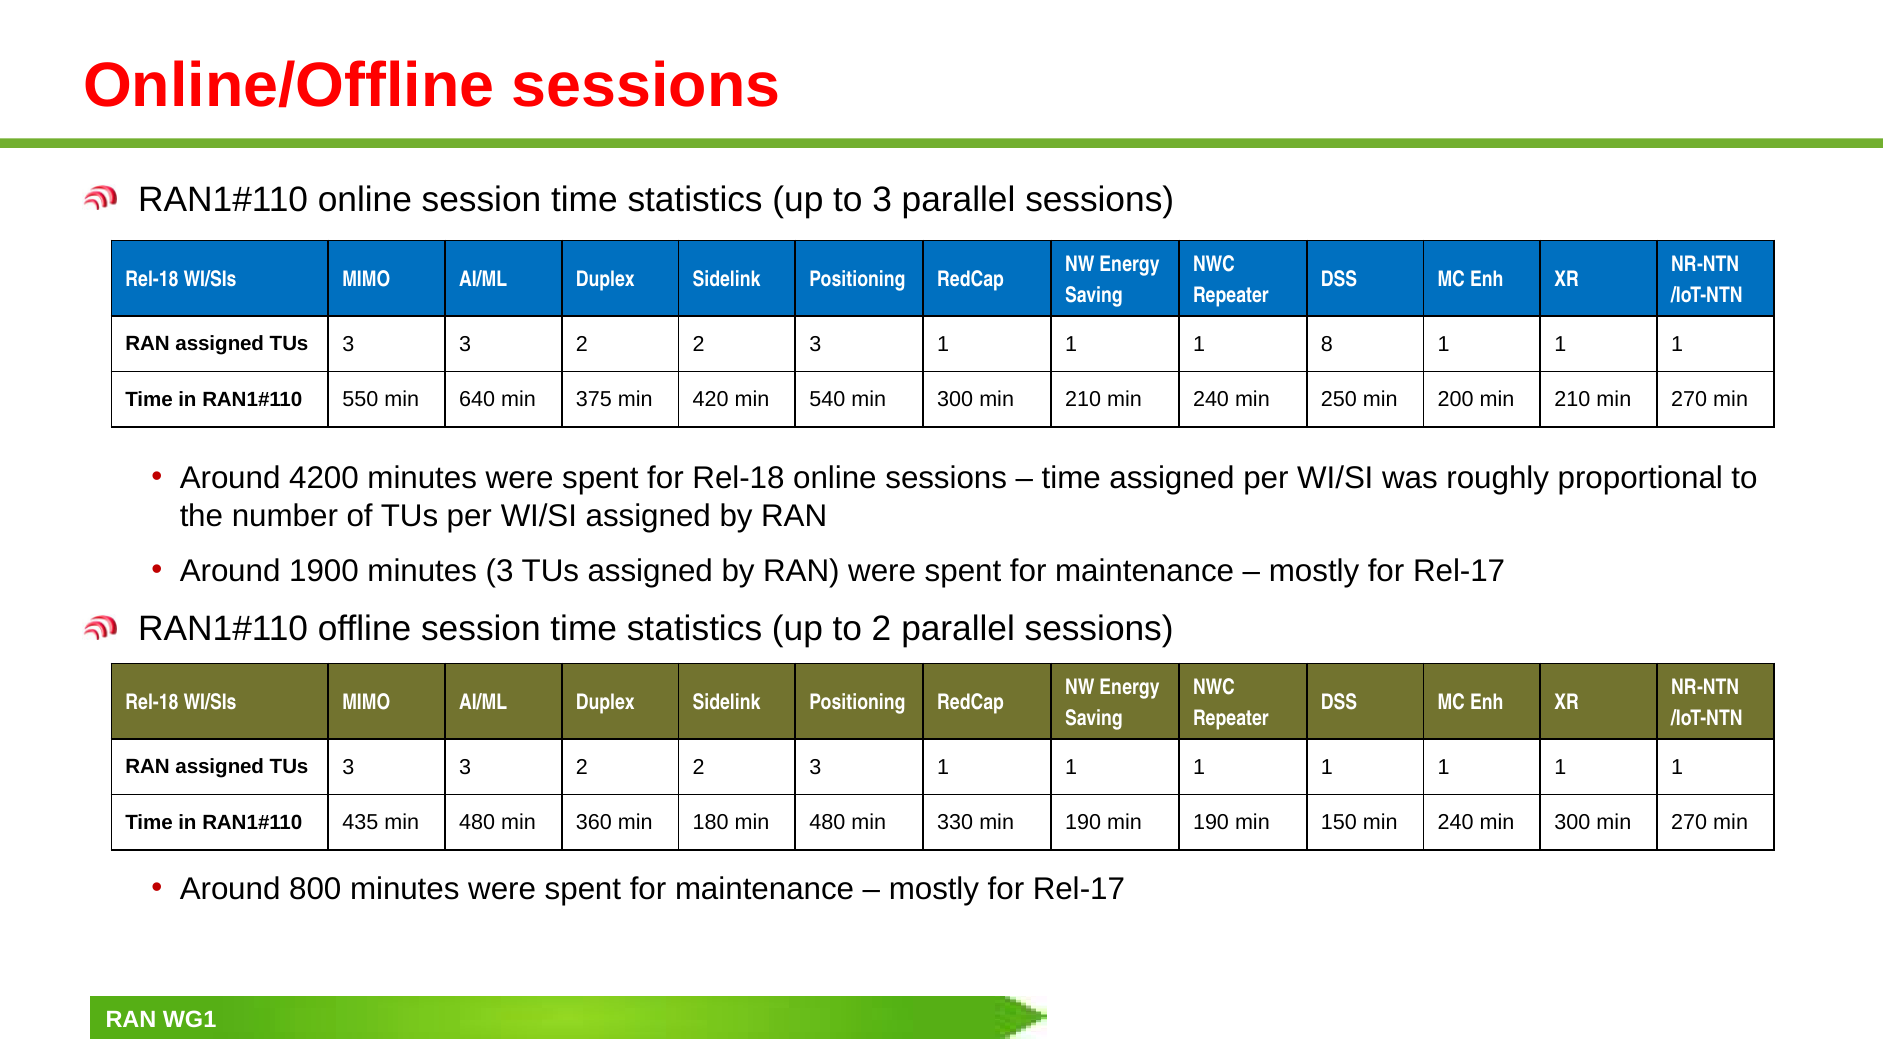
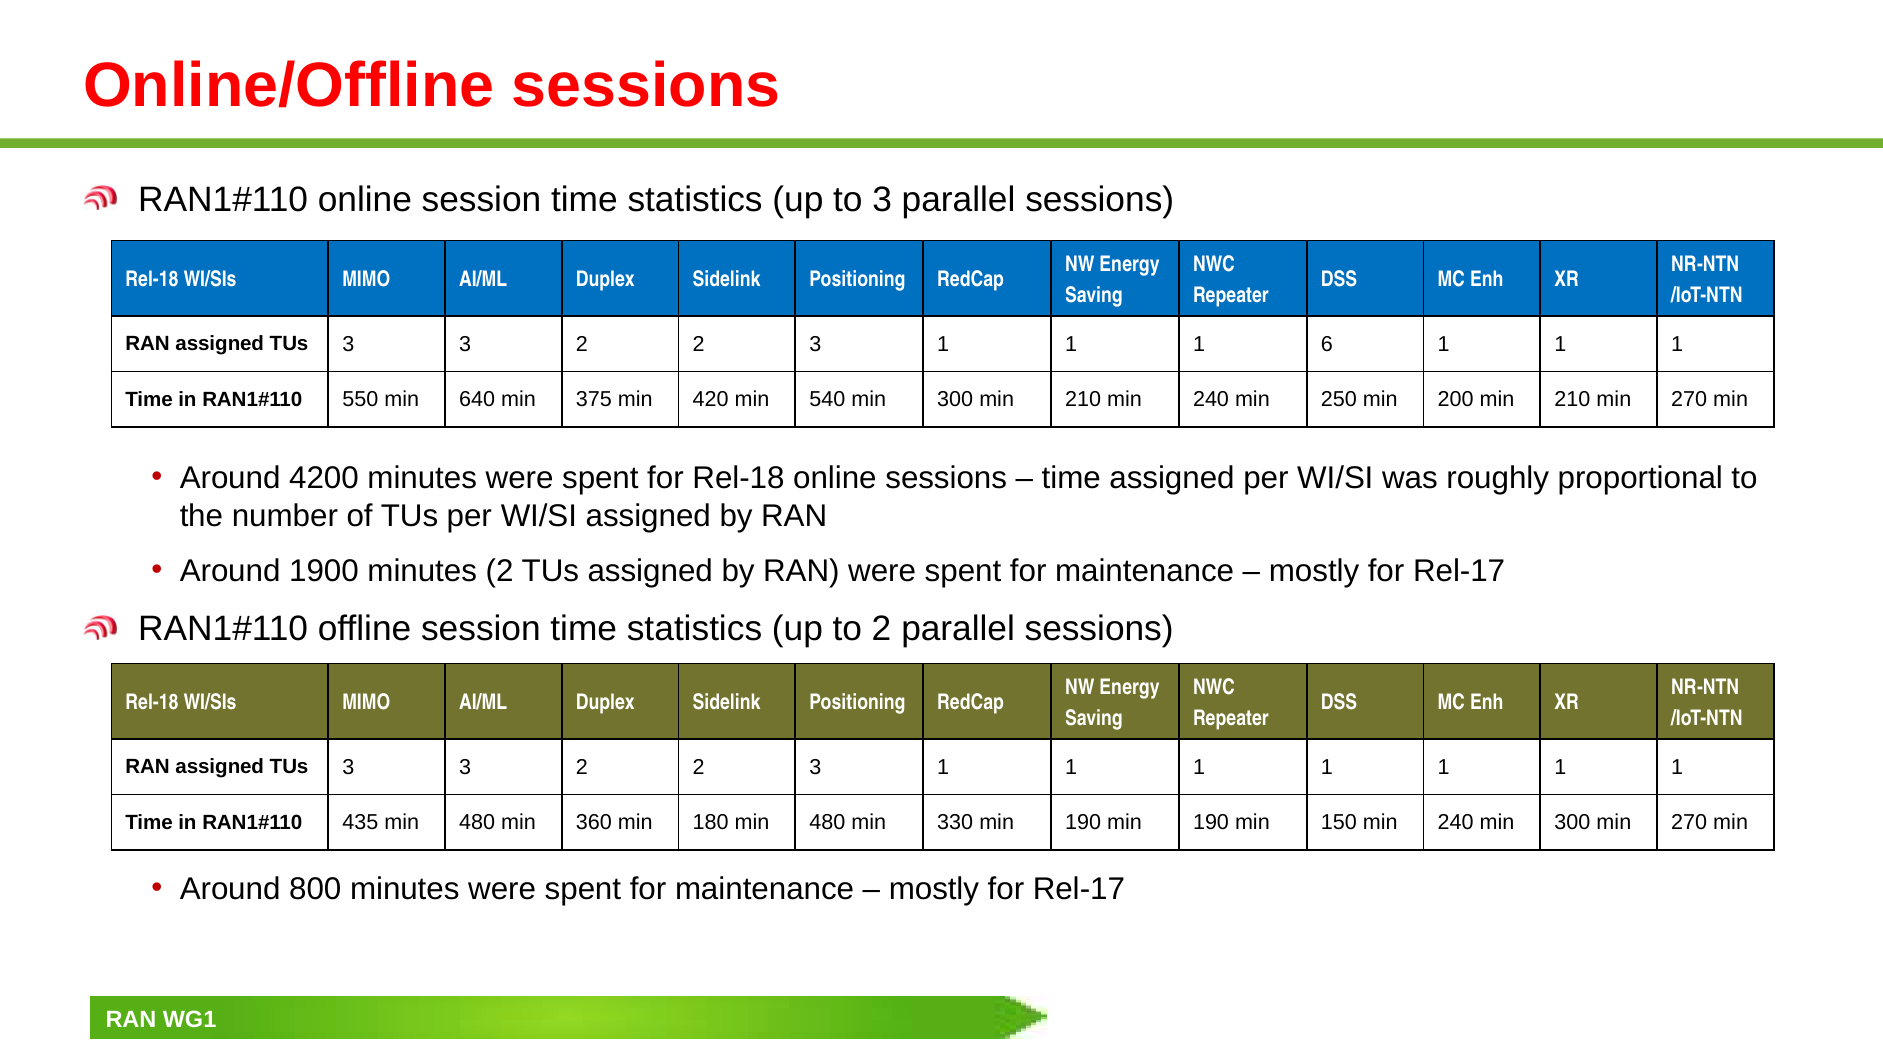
8: 8 -> 6
minutes 3: 3 -> 2
